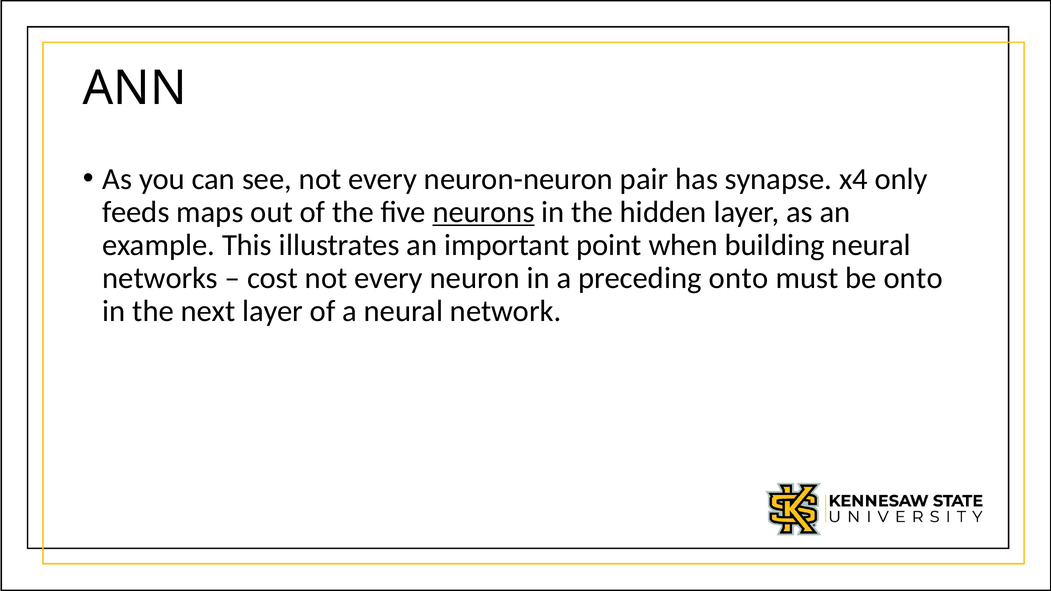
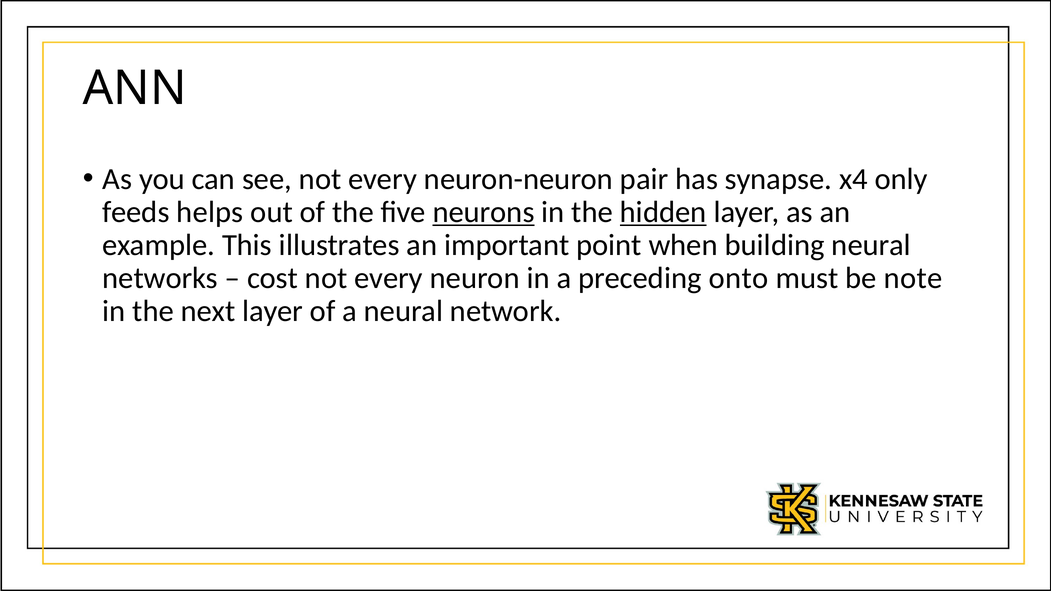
maps: maps -> helps
hidden underline: none -> present
be onto: onto -> note
